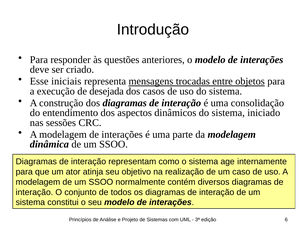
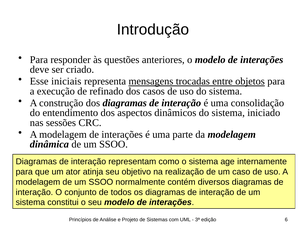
desejada: desejada -> refinado
